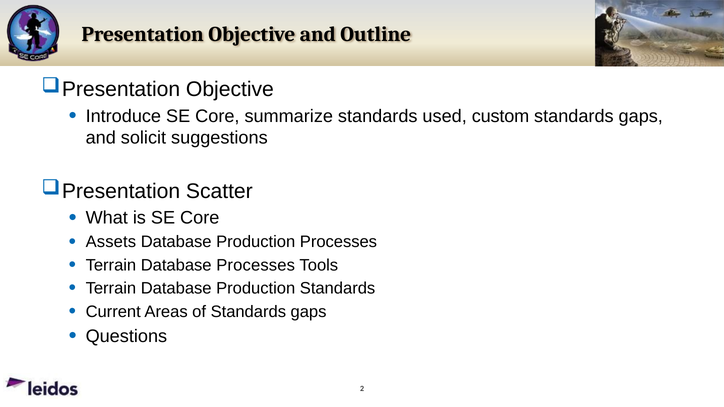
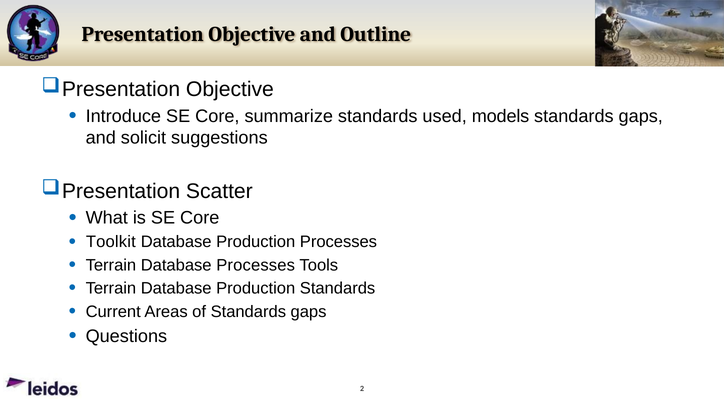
custom: custom -> models
Assets: Assets -> Toolkit
